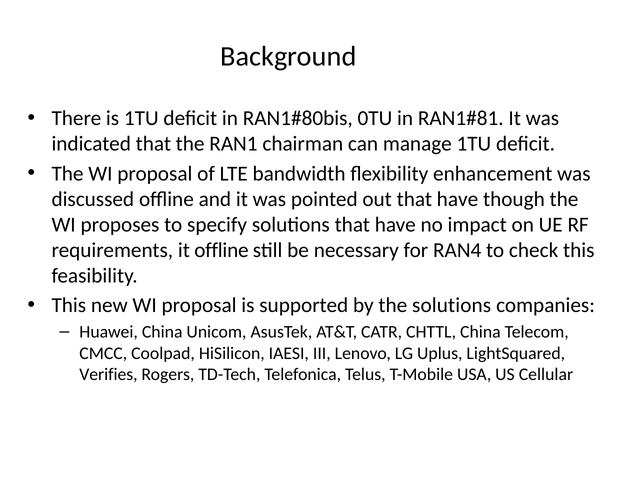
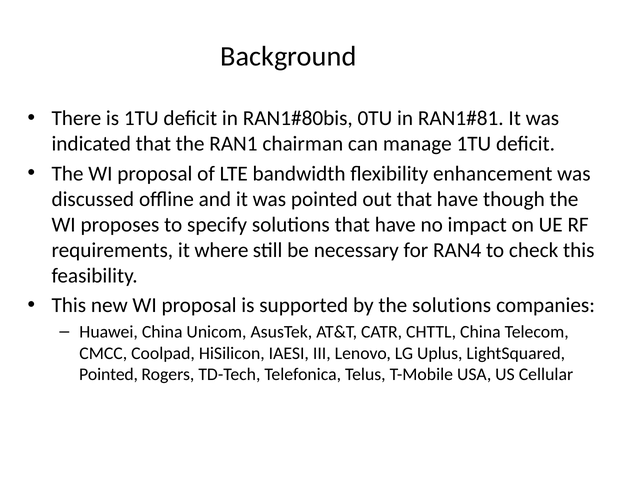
it offline: offline -> where
Verifies at (108, 374): Verifies -> Pointed
